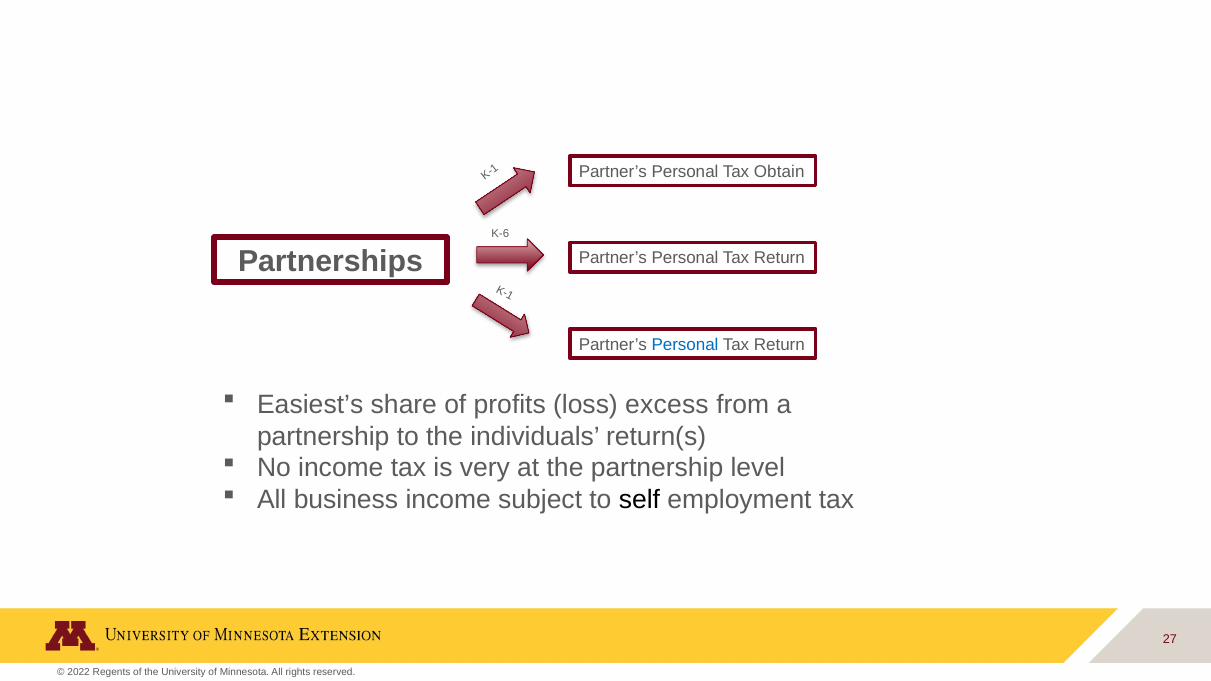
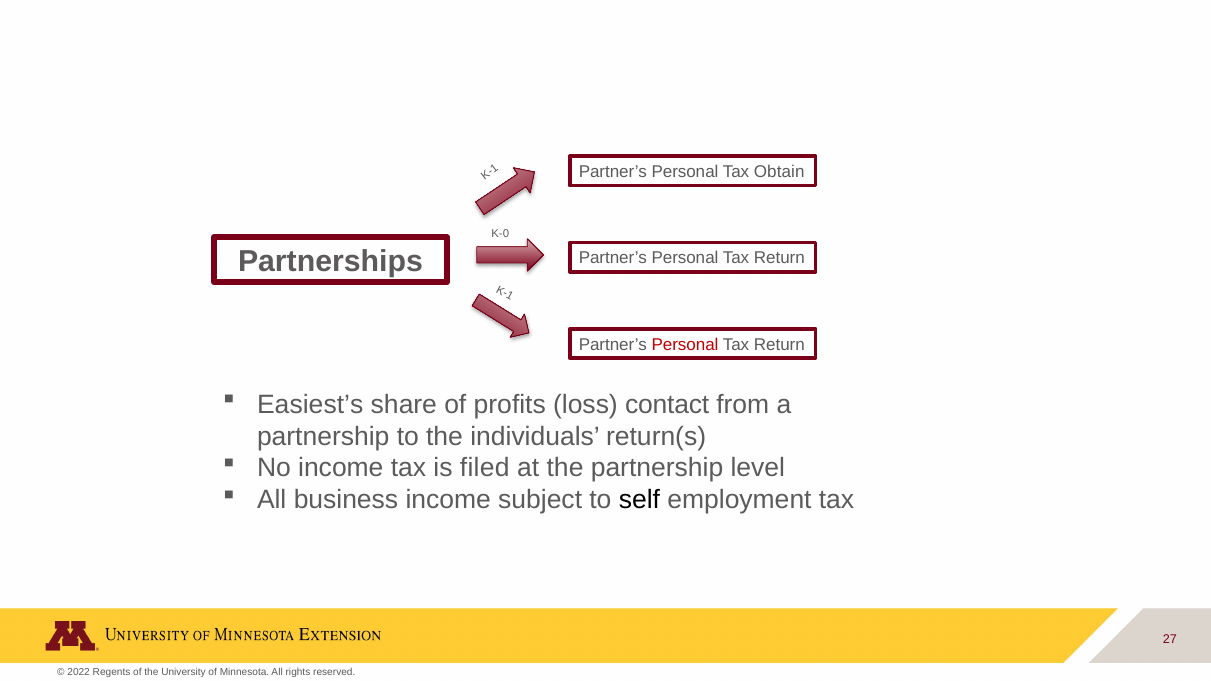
K-6: K-6 -> K-0
Personal at (685, 345) colour: blue -> red
excess: excess -> contact
very: very -> filed
